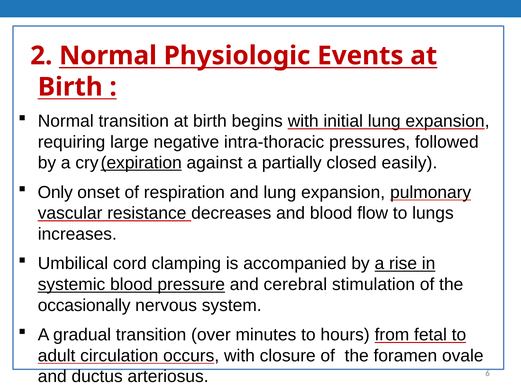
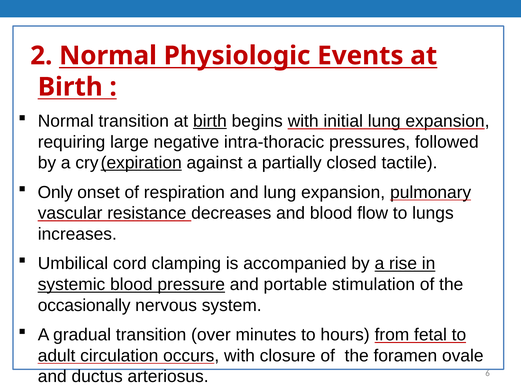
birth at (210, 121) underline: none -> present
easily: easily -> tactile
cerebral: cerebral -> portable
